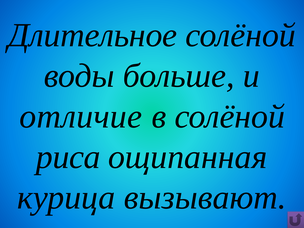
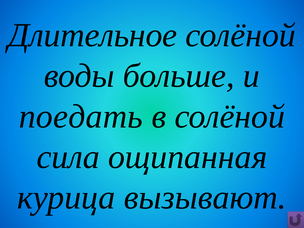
отличие: отличие -> поедать
риса: риса -> сила
